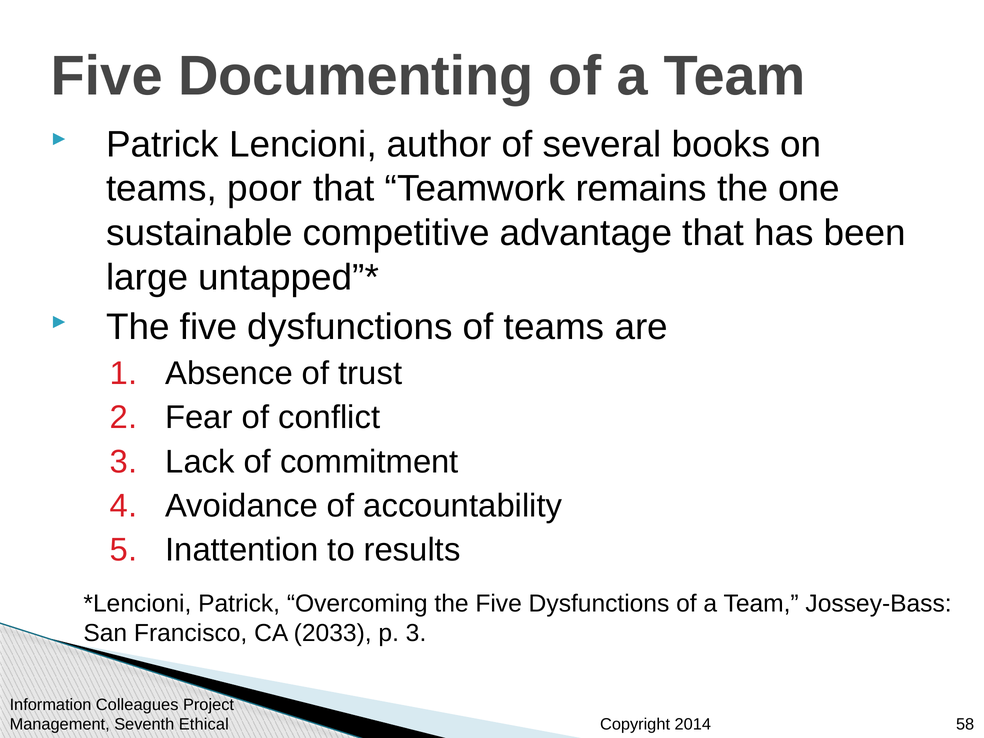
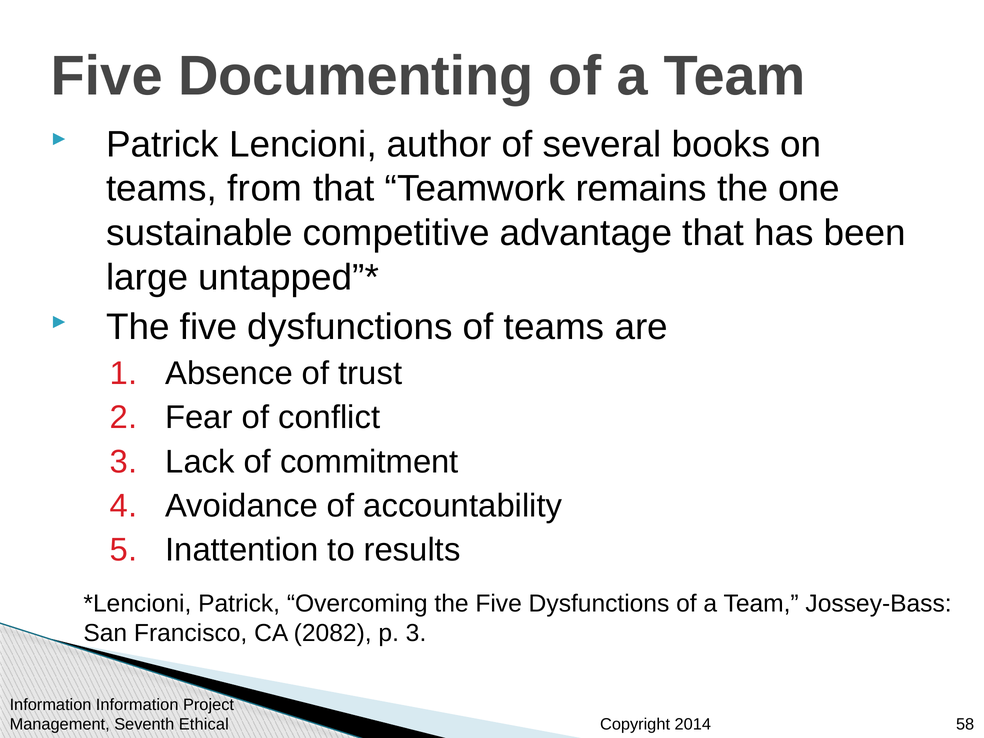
poor: poor -> from
2033: 2033 -> 2082
Information Colleagues: Colleagues -> Information
